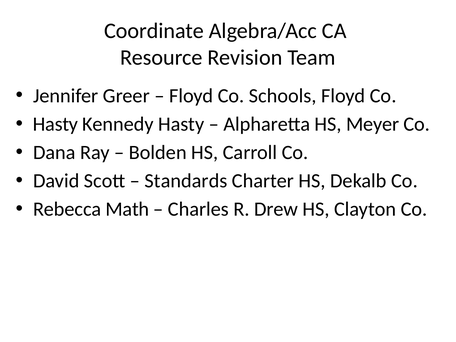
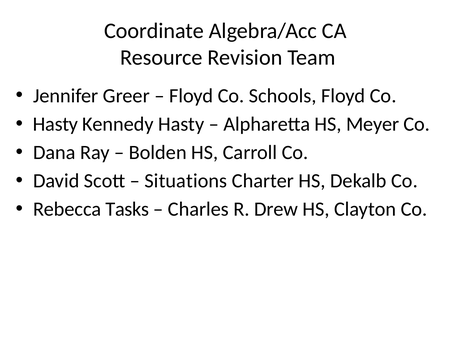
Standards: Standards -> Situations
Math: Math -> Tasks
